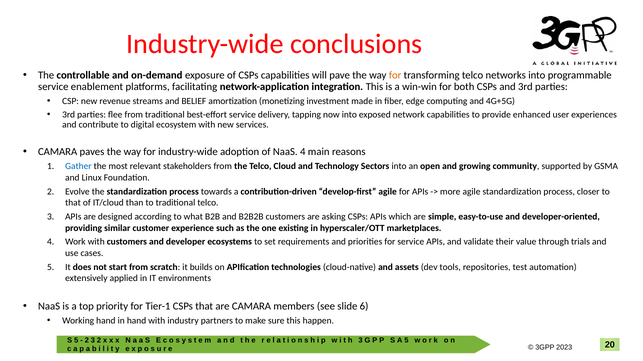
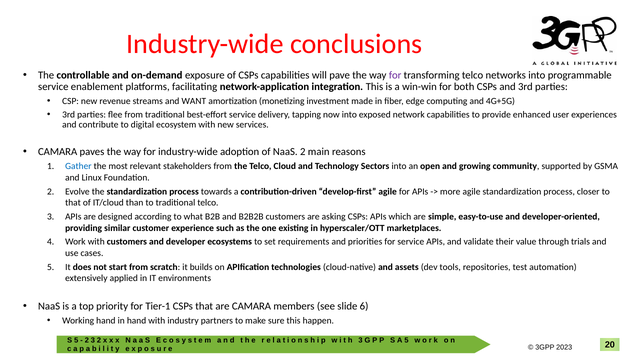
for at (395, 76) colour: orange -> purple
BELIEF: BELIEF -> WANT
NaaS 4: 4 -> 2
